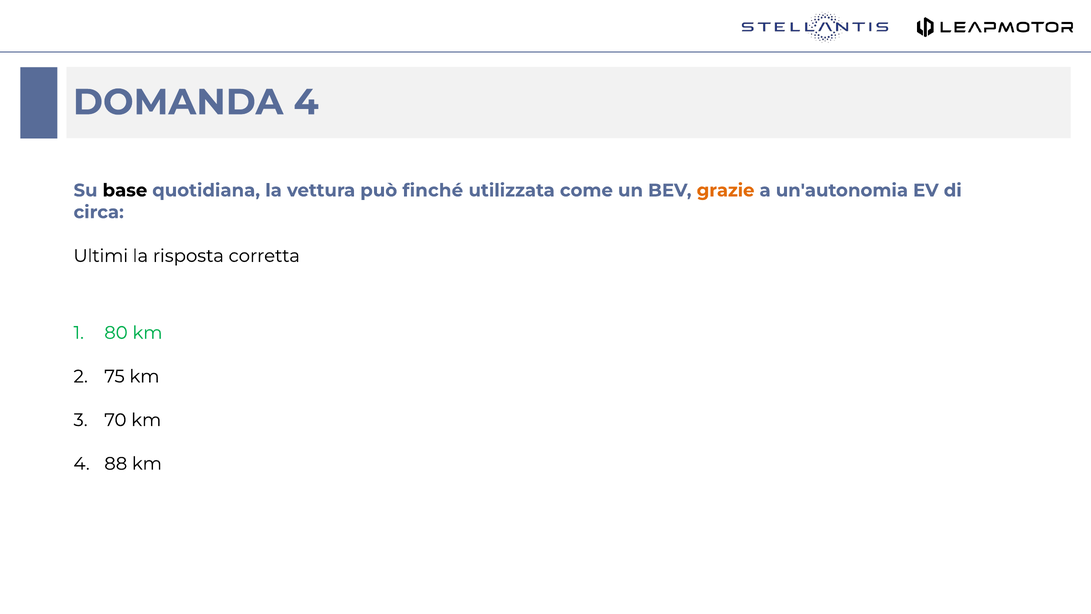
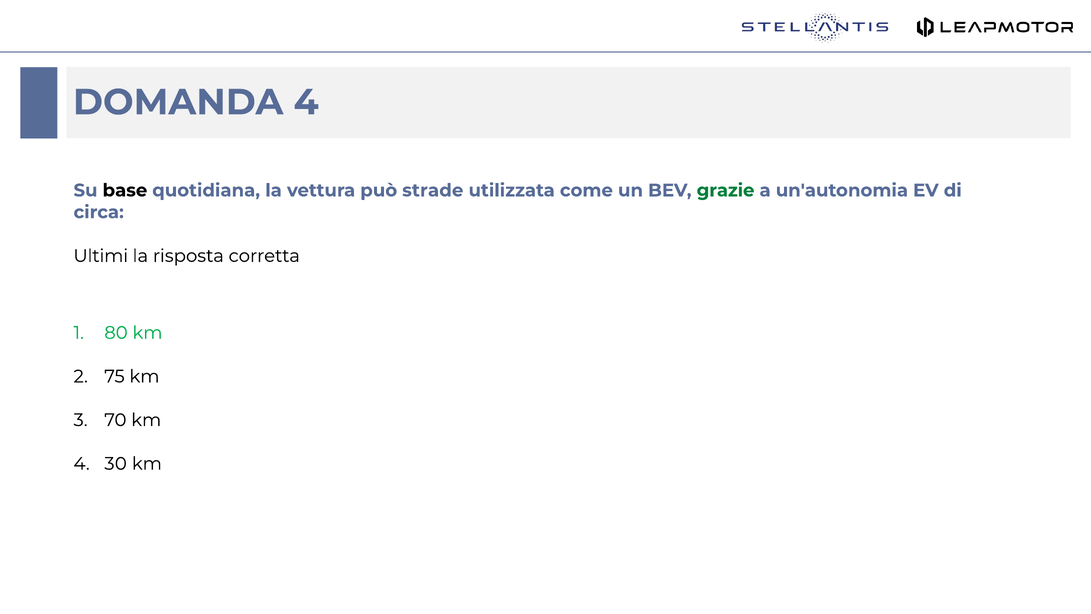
finché: finché -> strade
grazie colour: orange -> green
88: 88 -> 30
